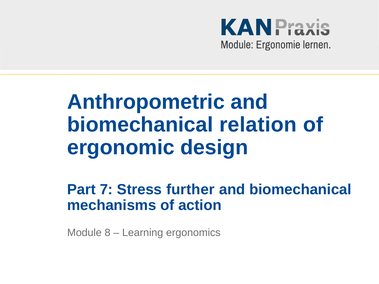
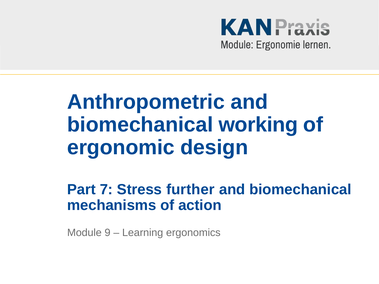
relation: relation -> working
8: 8 -> 9
